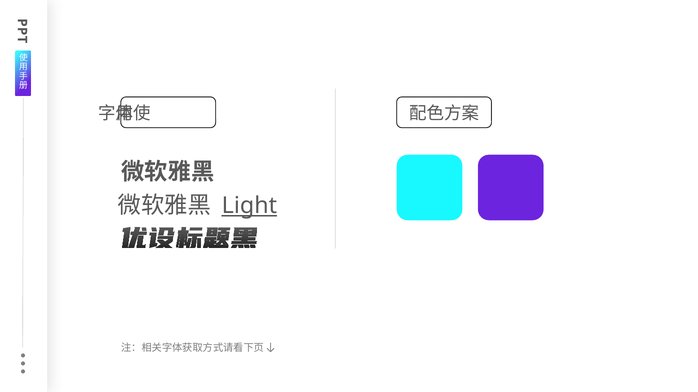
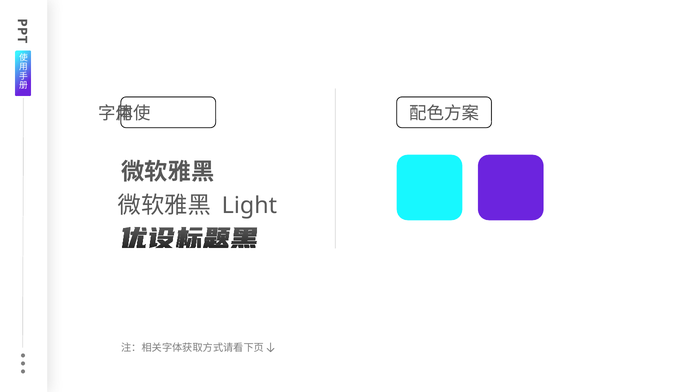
Light underline: present -> none
